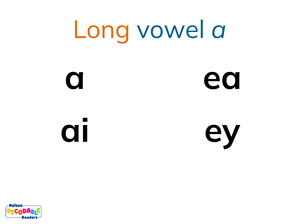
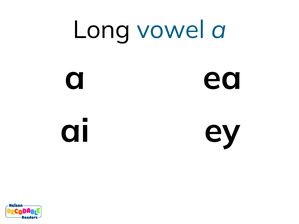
Long colour: orange -> black
